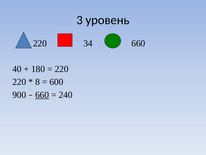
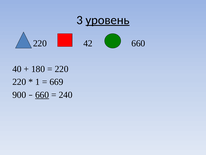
уровень underline: none -> present
34: 34 -> 42
8: 8 -> 1
600: 600 -> 669
